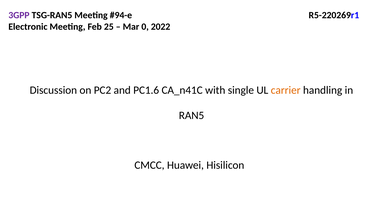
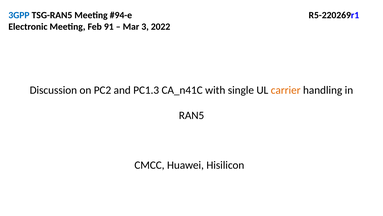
3GPP colour: purple -> blue
25: 25 -> 91
0: 0 -> 3
PC1.6: PC1.6 -> PC1.3
